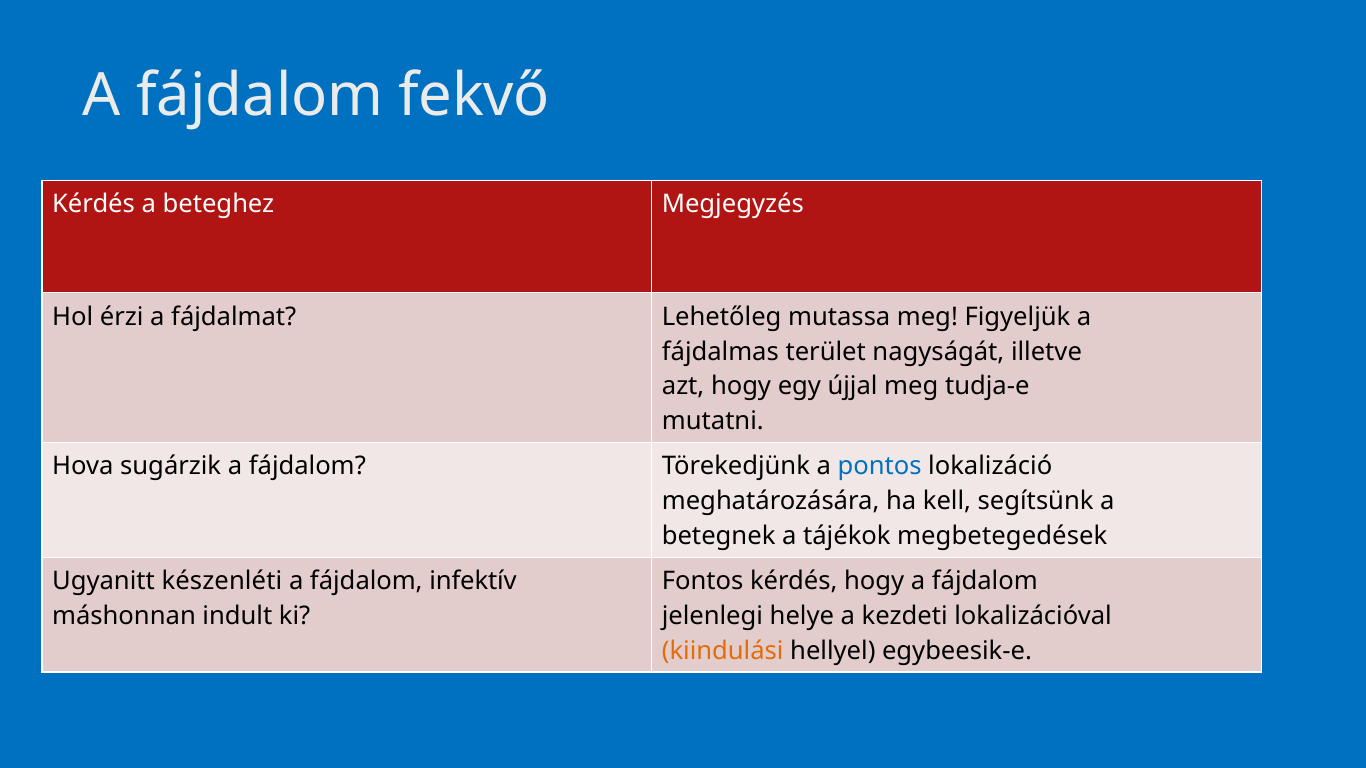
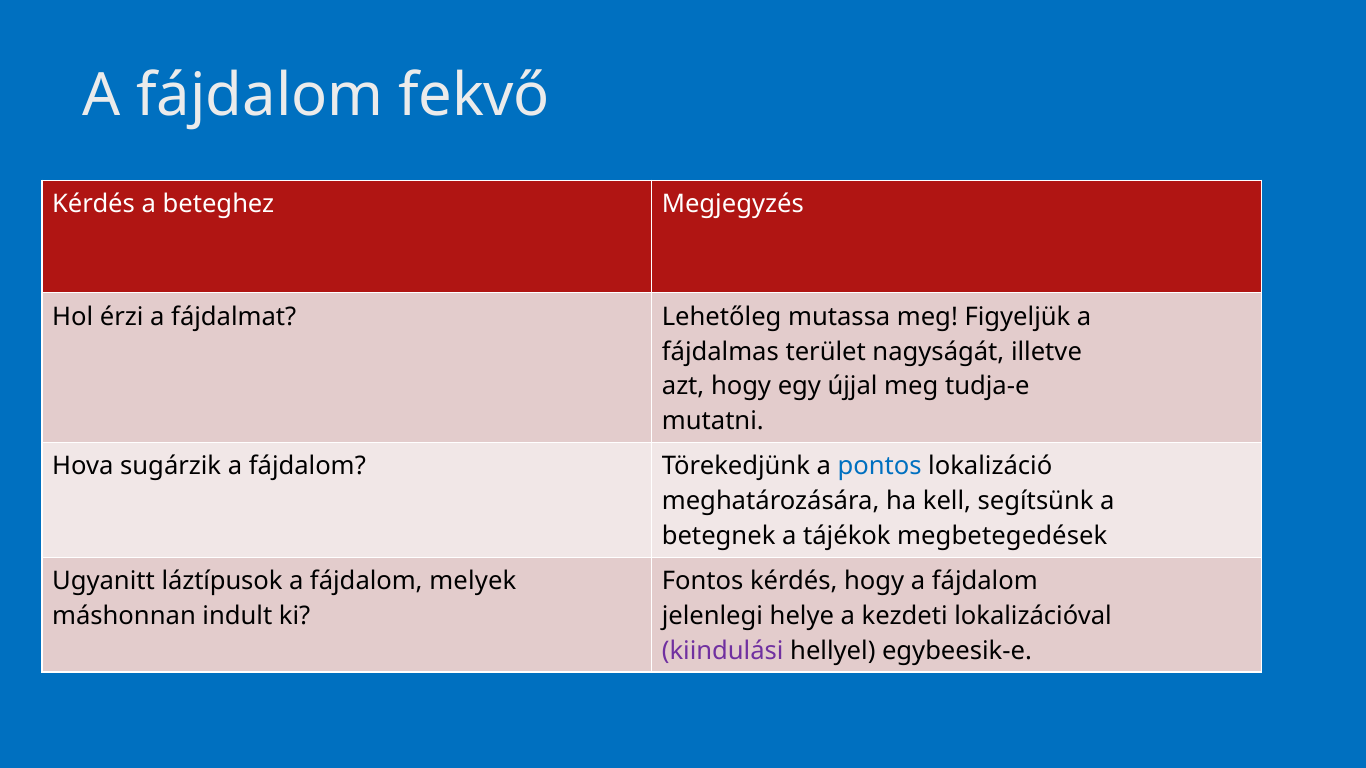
készenléti: készenléti -> láztípusok
infektív: infektív -> melyek
kiindulási colour: orange -> purple
